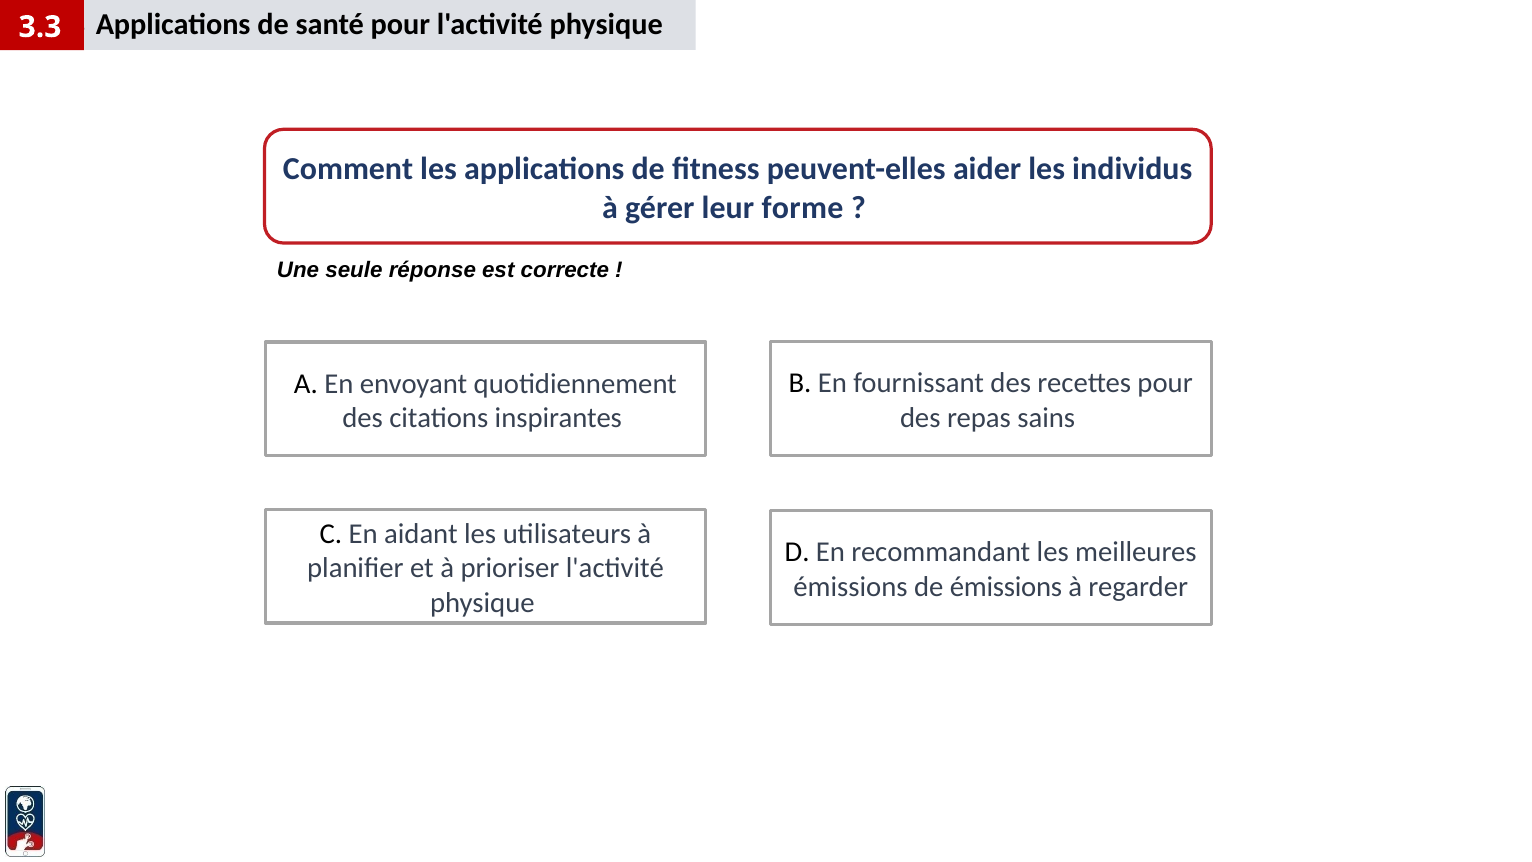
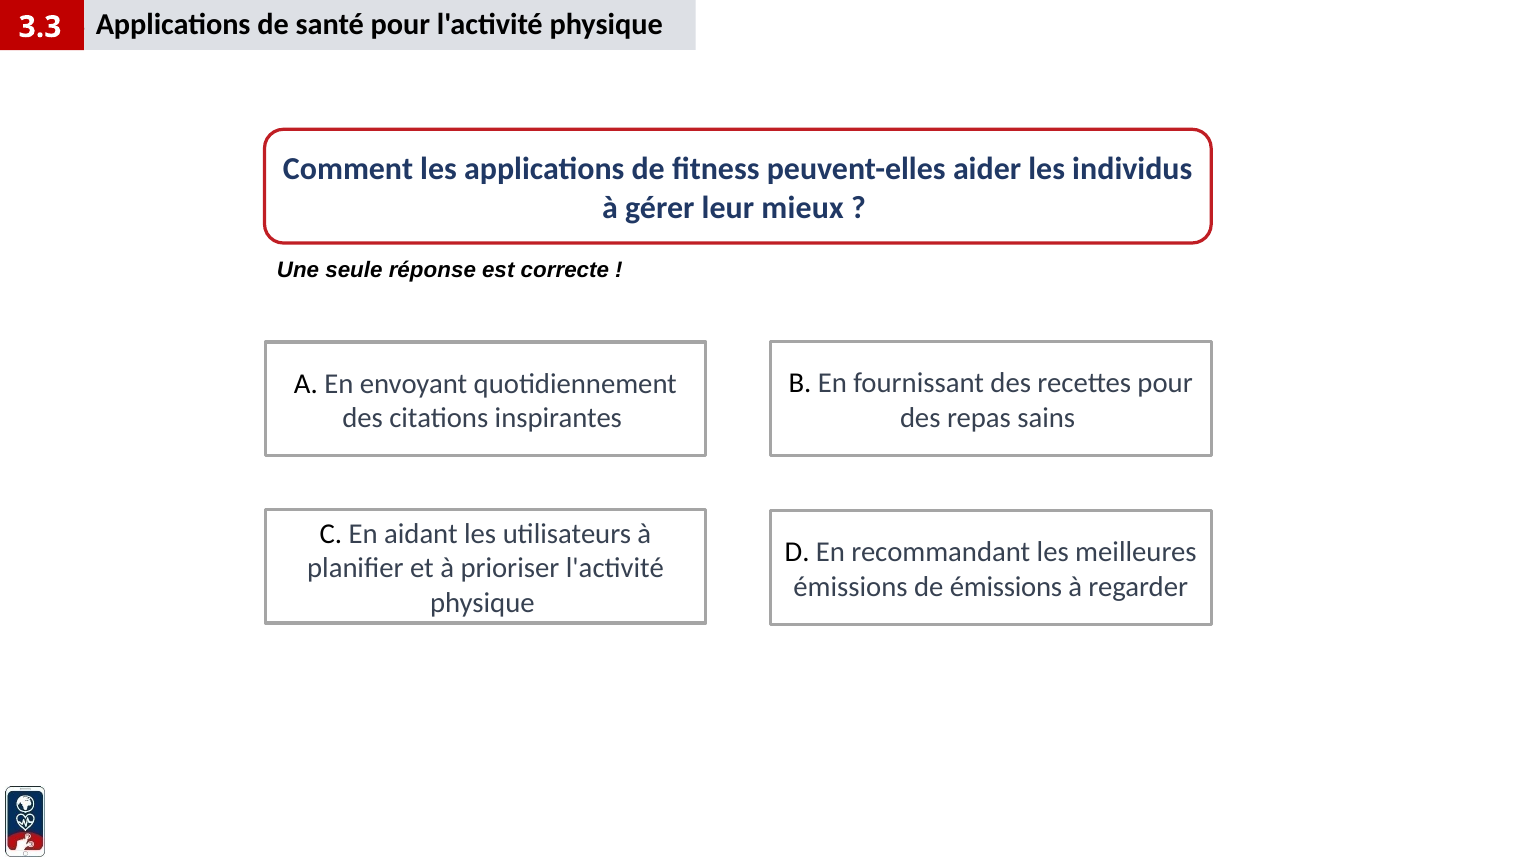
forme: forme -> mieux
